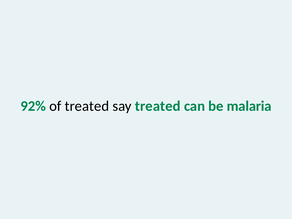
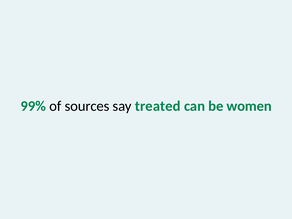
92%: 92% -> 99%
of treated: treated -> sources
malaria: malaria -> women
